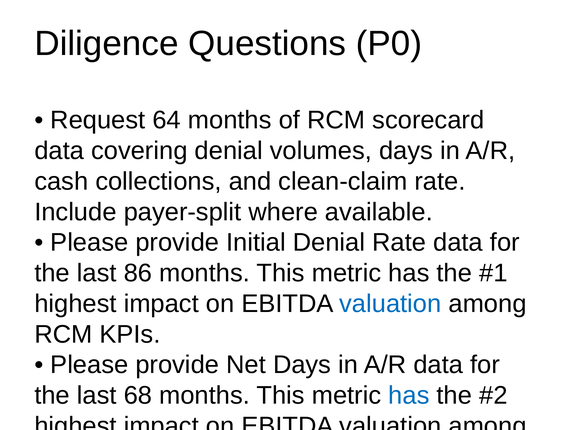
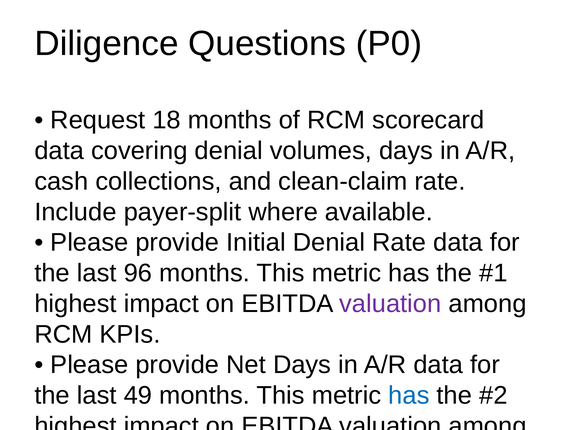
64: 64 -> 18
86: 86 -> 96
valuation at (390, 304) colour: blue -> purple
68: 68 -> 49
